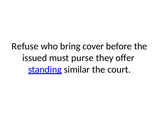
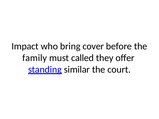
Refuse: Refuse -> Impact
issued: issued -> family
purse: purse -> called
